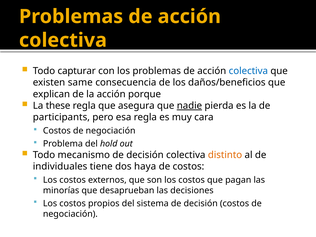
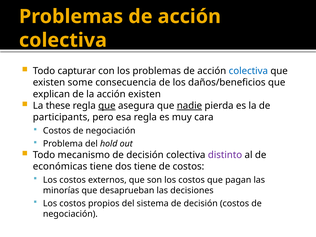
same: same -> some
acción porque: porque -> existen
que at (107, 106) underline: none -> present
distinto colour: orange -> purple
individuales: individuales -> económicas
dos haya: haya -> tiene
